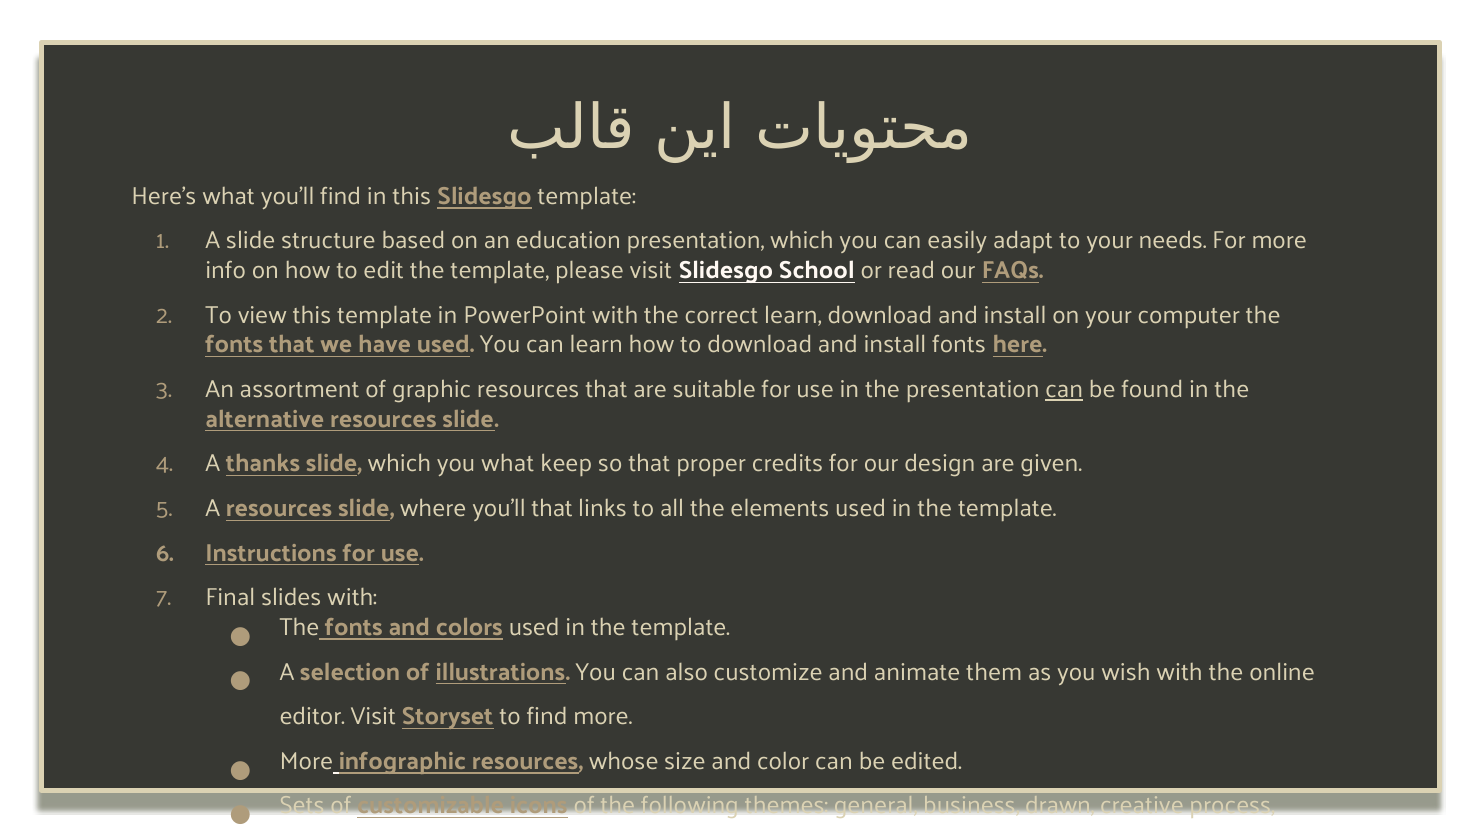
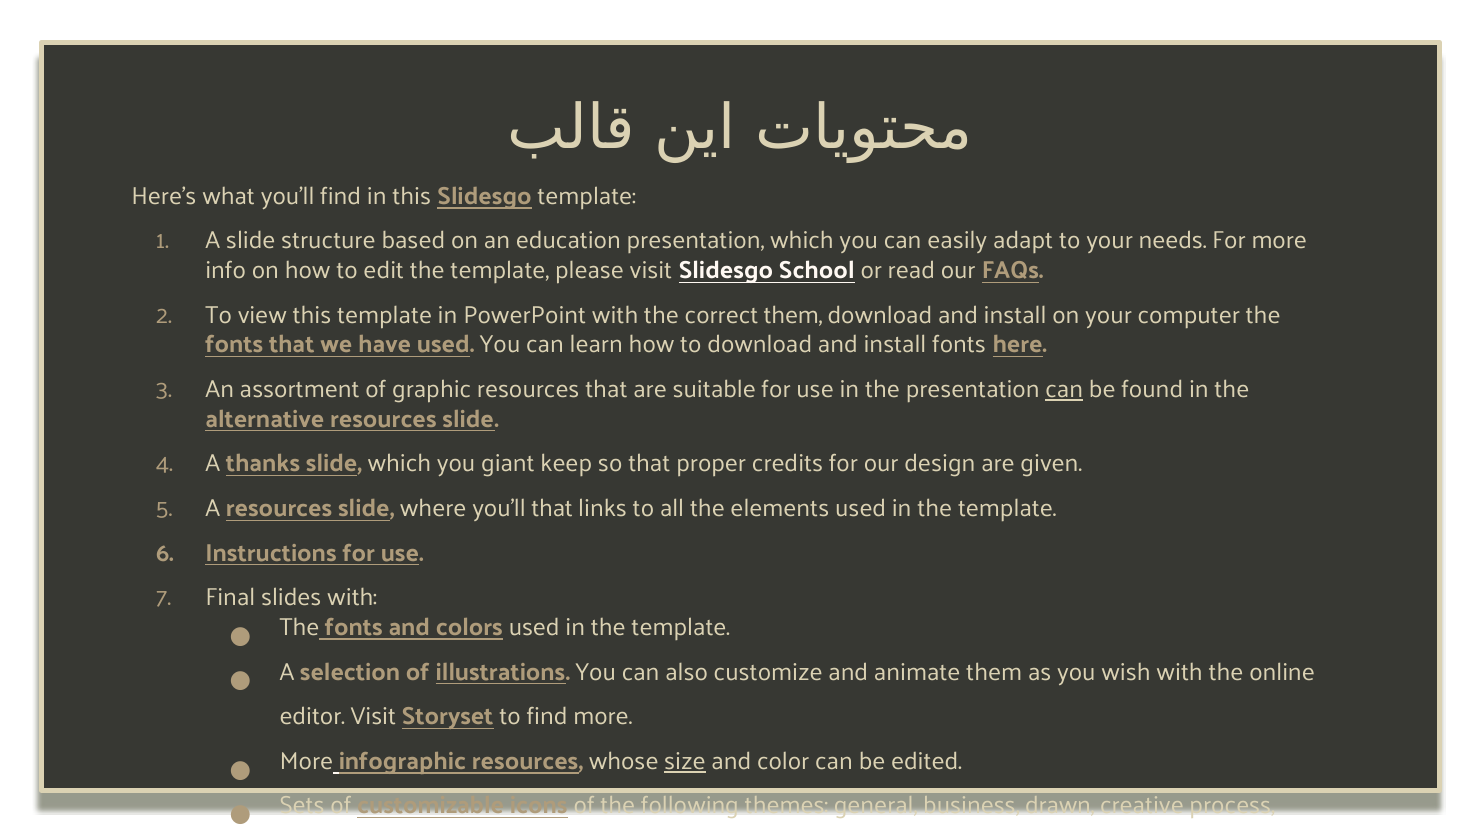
correct learn: learn -> them
you what: what -> giant
size underline: none -> present
